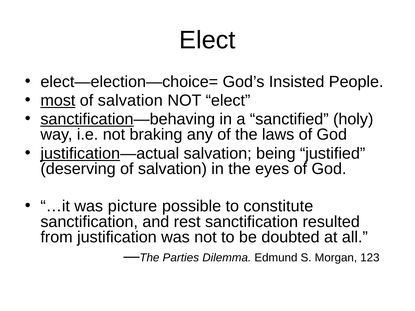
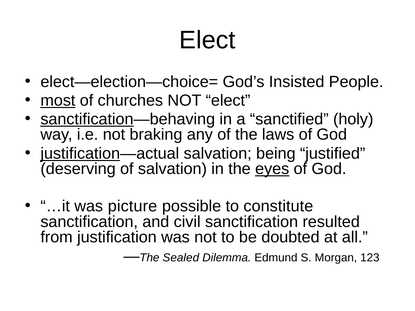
salvation at (130, 101): salvation -> churches
eyes underline: none -> present
rest: rest -> civil
Parties: Parties -> Sealed
